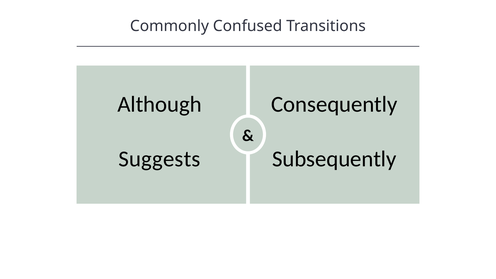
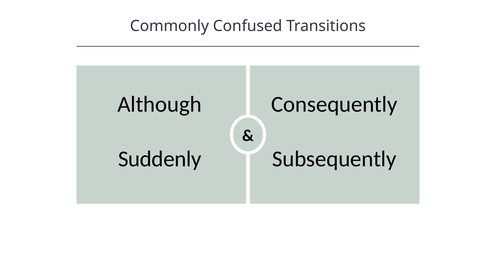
Suggests: Suggests -> Suddenly
